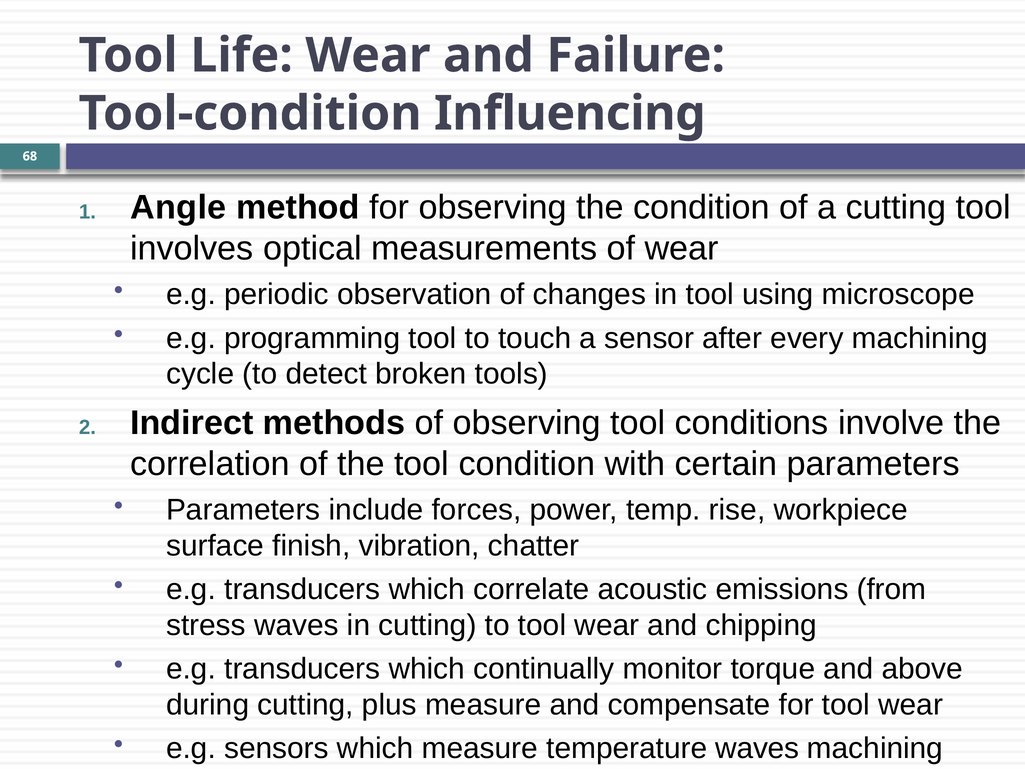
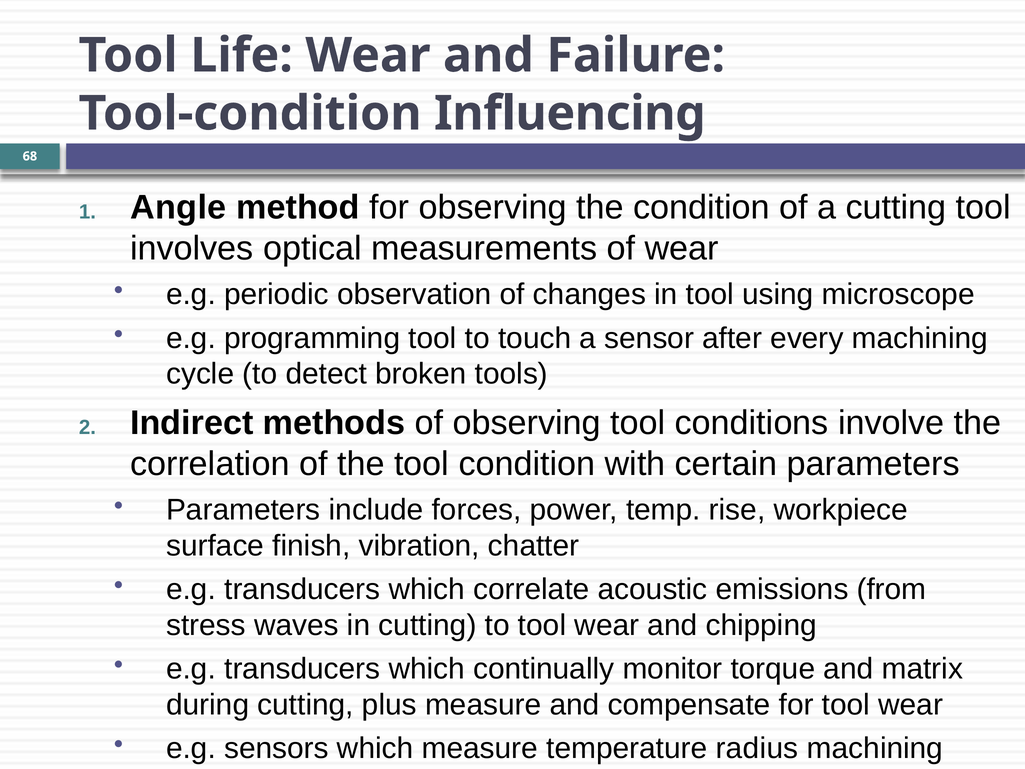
above: above -> matrix
temperature waves: waves -> radius
